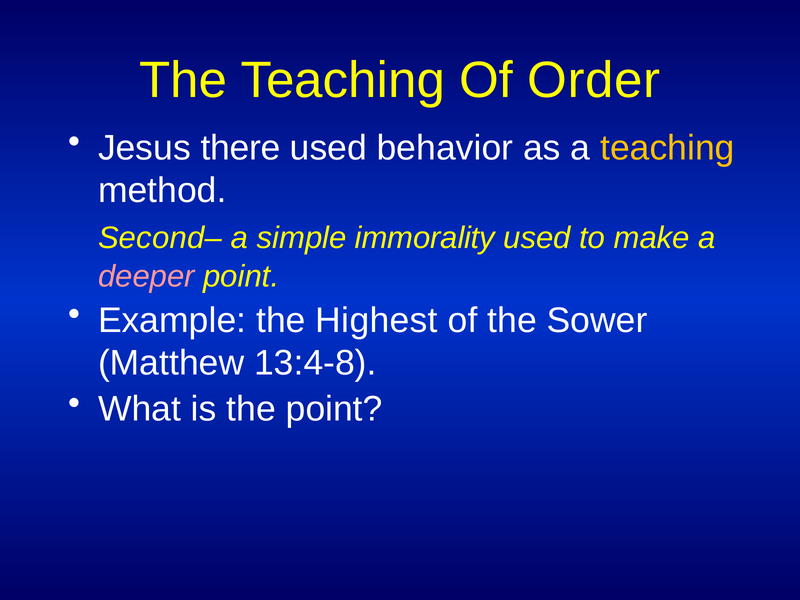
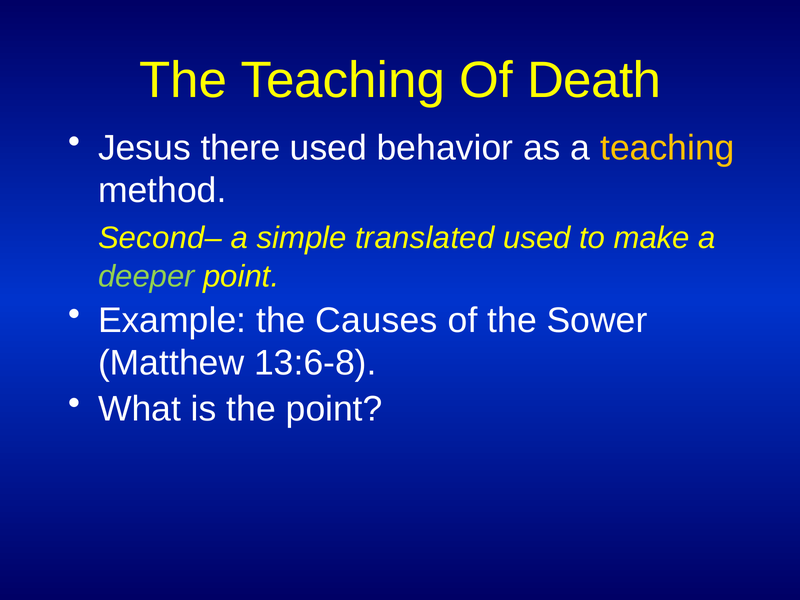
Order: Order -> Death
immorality: immorality -> translated
deeper colour: pink -> light green
Highest: Highest -> Causes
13:4-8: 13:4-8 -> 13:6-8
